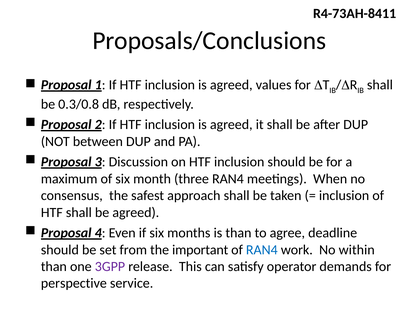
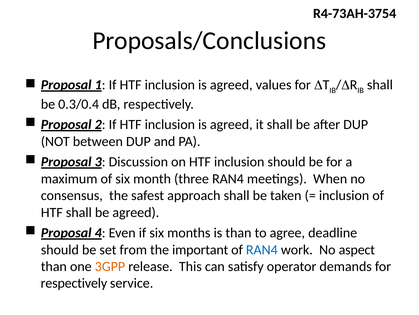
R4-73AH-8411: R4-73AH-8411 -> R4-73AH-3754
0.3/0.8: 0.3/0.8 -> 0.3/0.4
within: within -> aspect
3GPP colour: purple -> orange
perspective at (74, 283): perspective -> respectively
